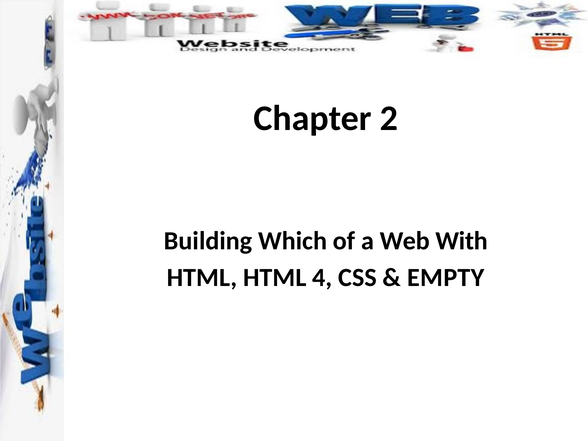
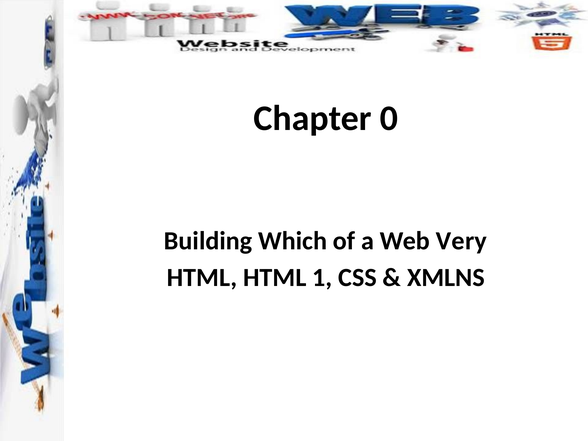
2: 2 -> 0
With: With -> Very
4: 4 -> 1
EMPTY: EMPTY -> XMLNS
